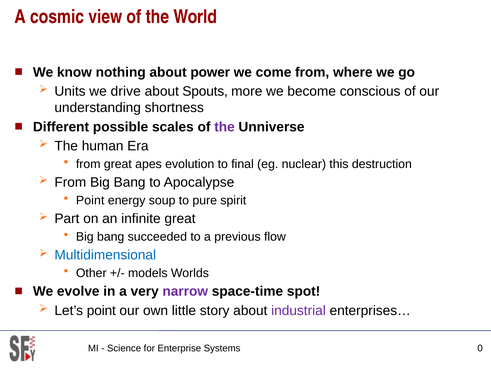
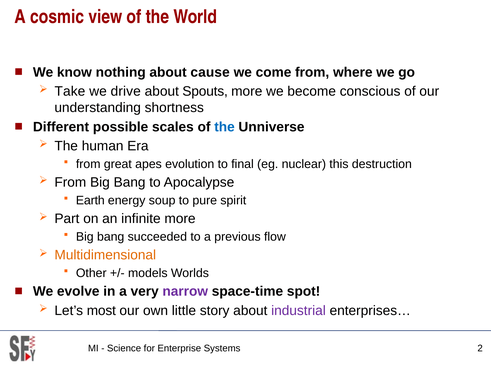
power: power -> cause
Units: Units -> Take
the at (224, 127) colour: purple -> blue
Point at (90, 200): Point -> Earth
infinite great: great -> more
Multidimensional colour: blue -> orange
Let’s point: point -> most
0: 0 -> 2
